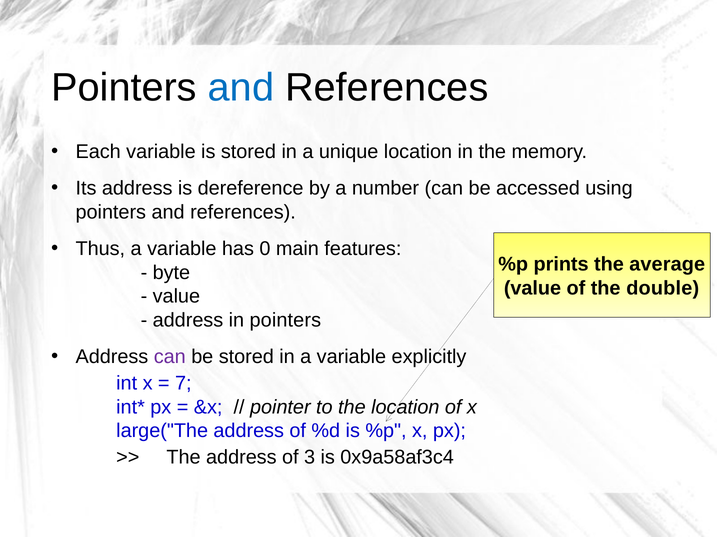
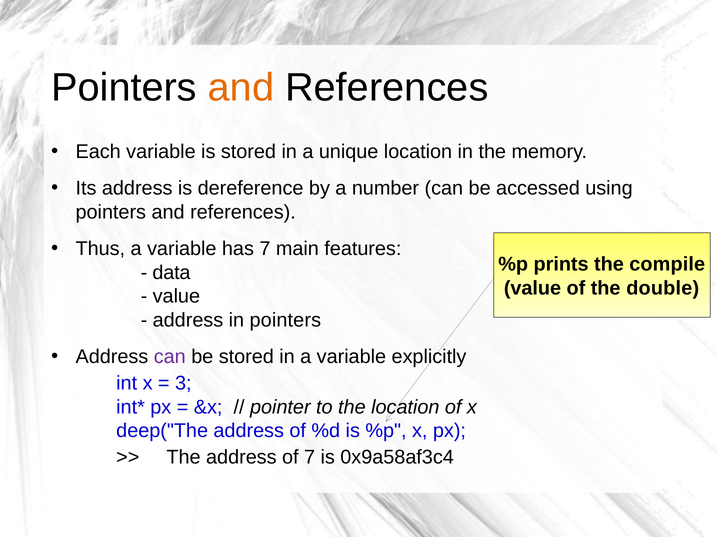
and at (241, 88) colour: blue -> orange
has 0: 0 -> 7
average: average -> compile
byte: byte -> data
7: 7 -> 3
large("The: large("The -> deep("The
of 3: 3 -> 7
